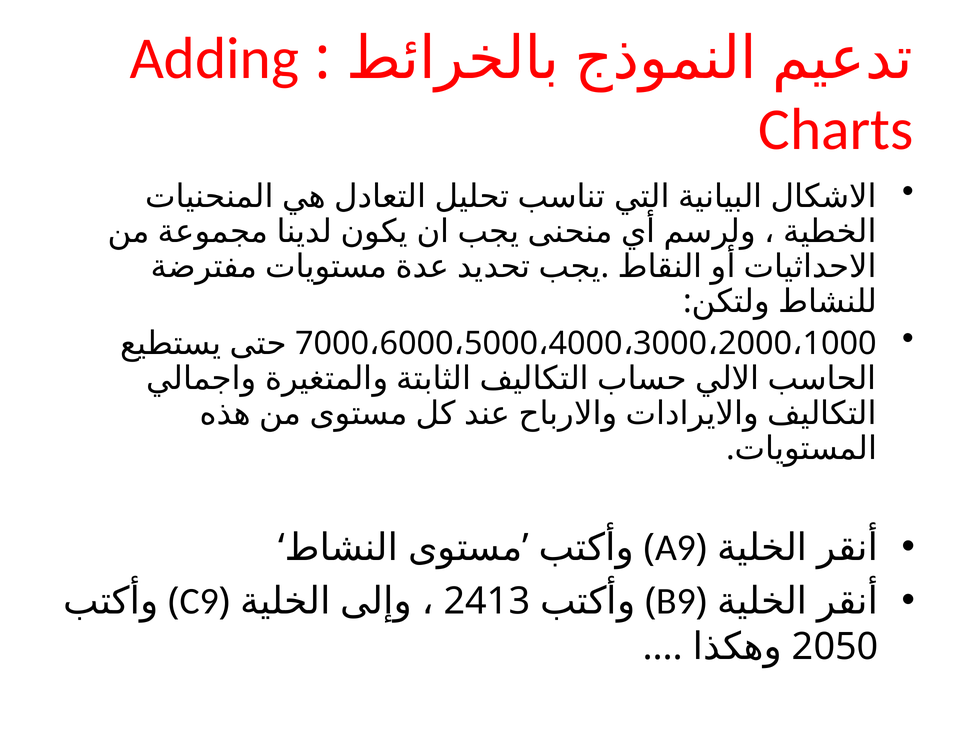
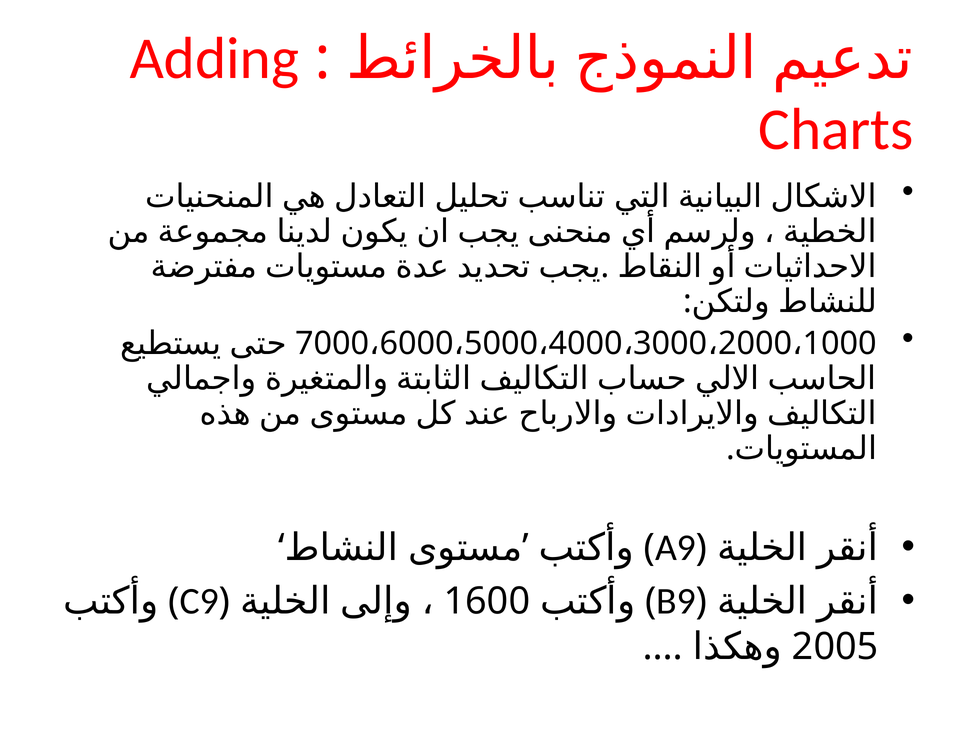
2413: 2413 -> 1600
2050: 2050 -> 2005
